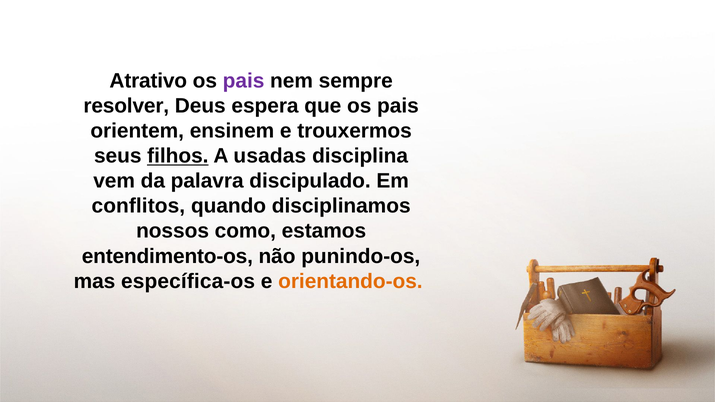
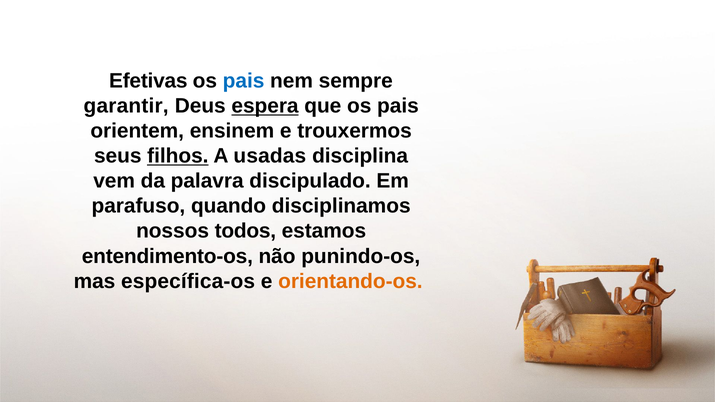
Atrativo: Atrativo -> Efetivas
pais at (244, 81) colour: purple -> blue
resolver: resolver -> garantir
espera underline: none -> present
conflitos: conflitos -> parafuso
como: como -> todos
